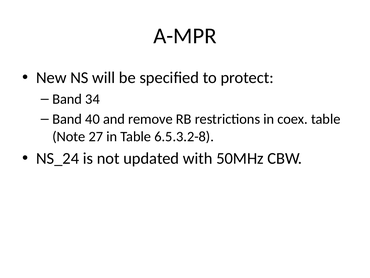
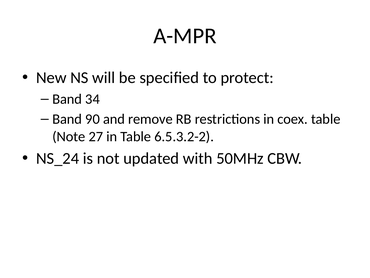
40: 40 -> 90
6.5.3.2-8: 6.5.3.2-8 -> 6.5.3.2-2
